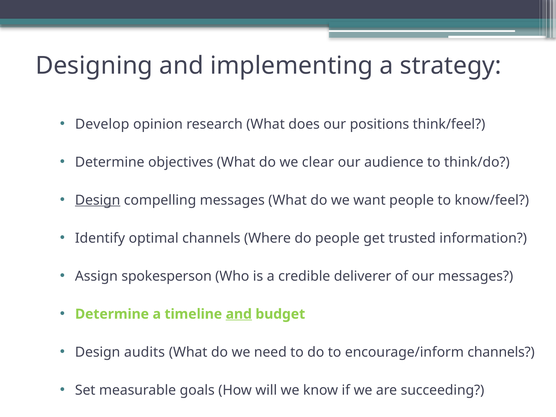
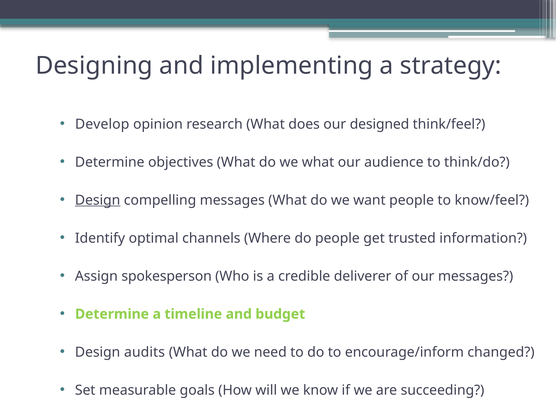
positions: positions -> designed
we clear: clear -> what
and at (239, 314) underline: present -> none
encourage/inform channels: channels -> changed
